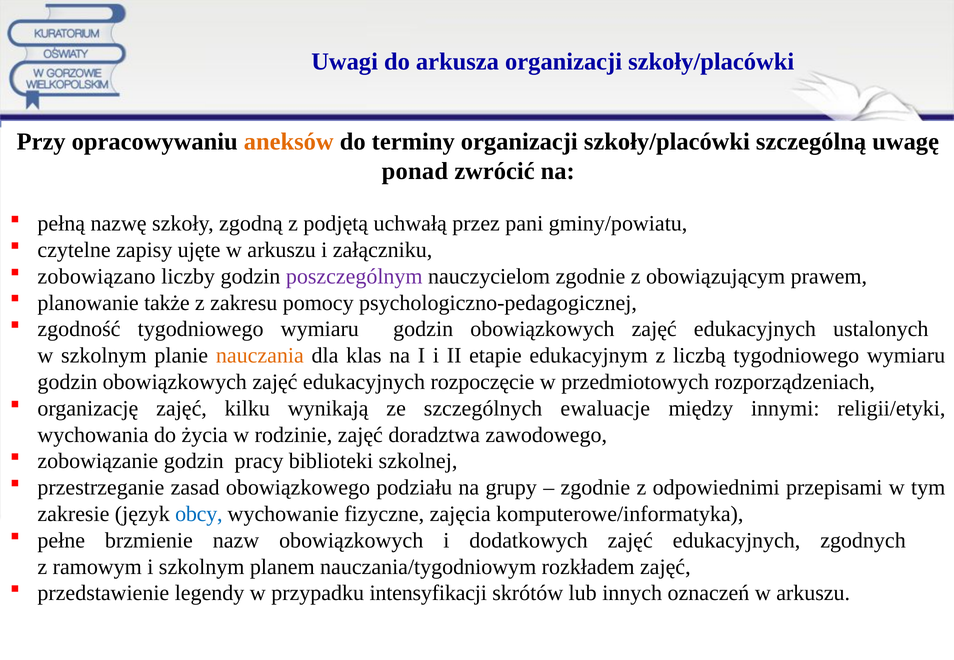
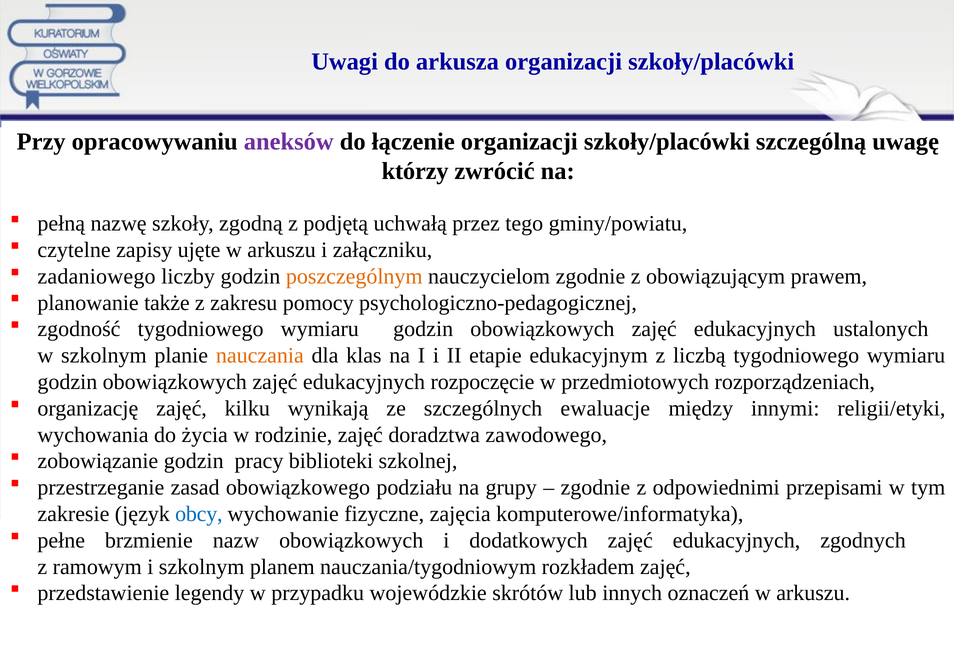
aneksów colour: orange -> purple
terminy: terminy -> łączenie
ponad: ponad -> którzy
pani: pani -> tego
zobowiązano: zobowiązano -> zadaniowego
poszczególnym colour: purple -> orange
intensyfikacji: intensyfikacji -> wojewódzkie
